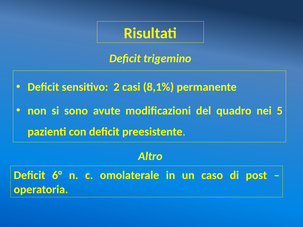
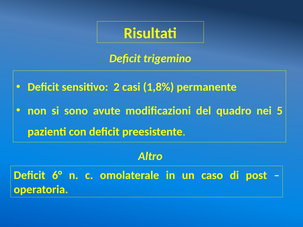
8,1%: 8,1% -> 1,8%
